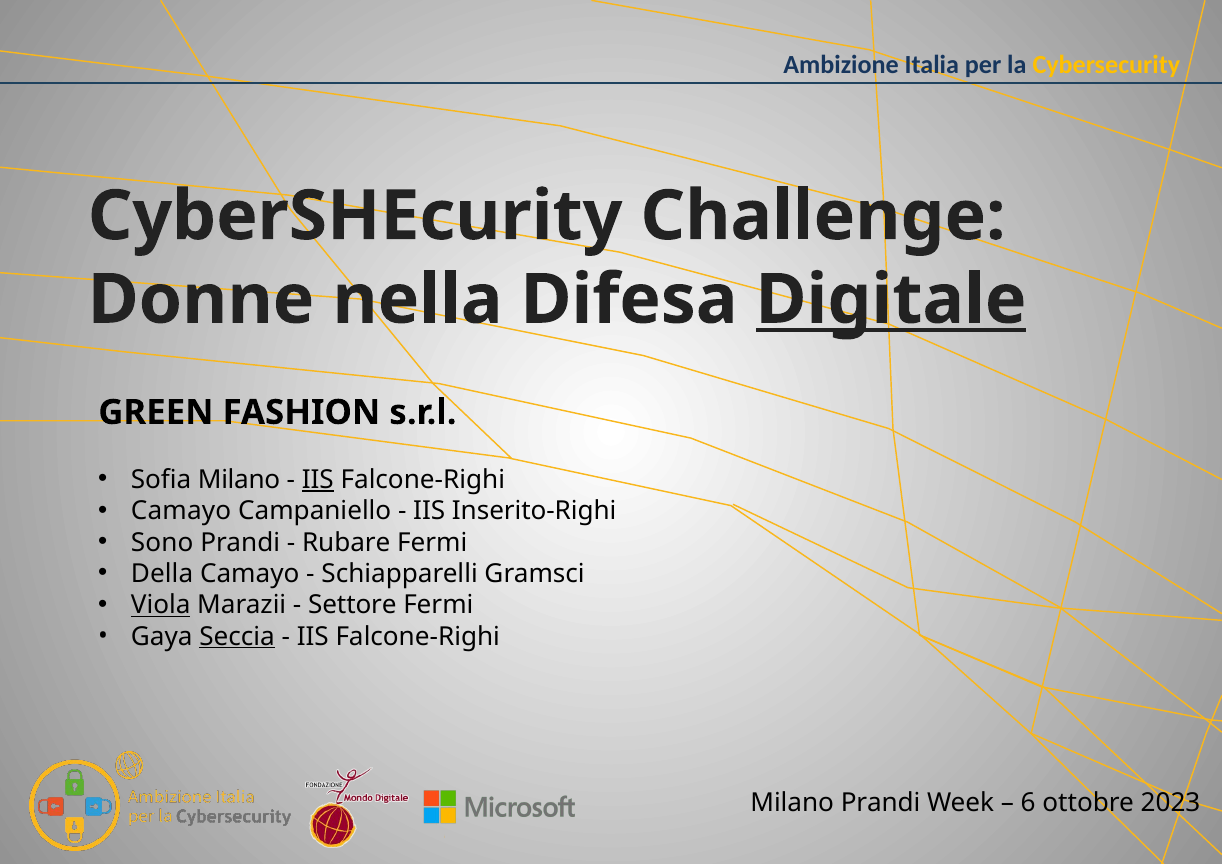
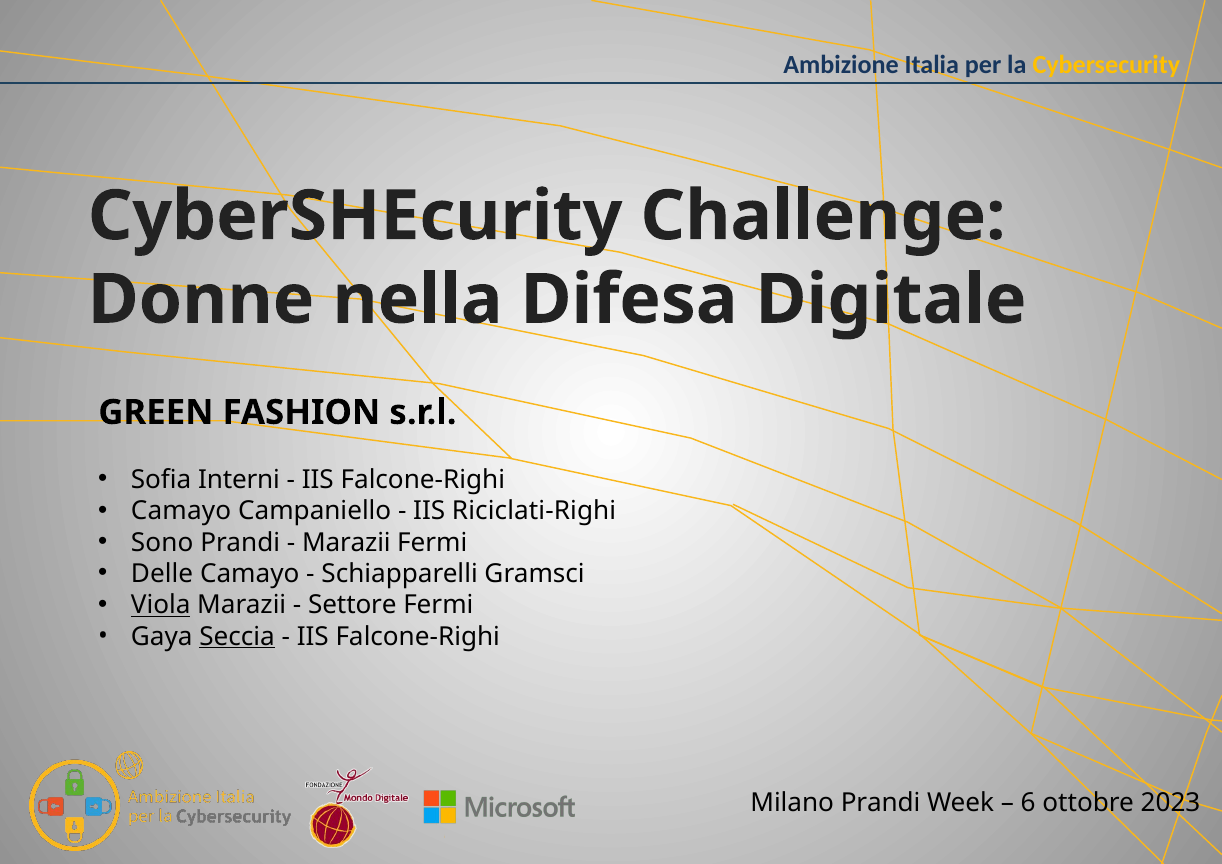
Digitale underline: present -> none
Sofia Milano: Milano -> Interni
IIS at (318, 480) underline: present -> none
Inserito-Righi: Inserito-Righi -> Riciclati-Righi
Rubare at (346, 543): Rubare -> Marazii
Della: Della -> Delle
